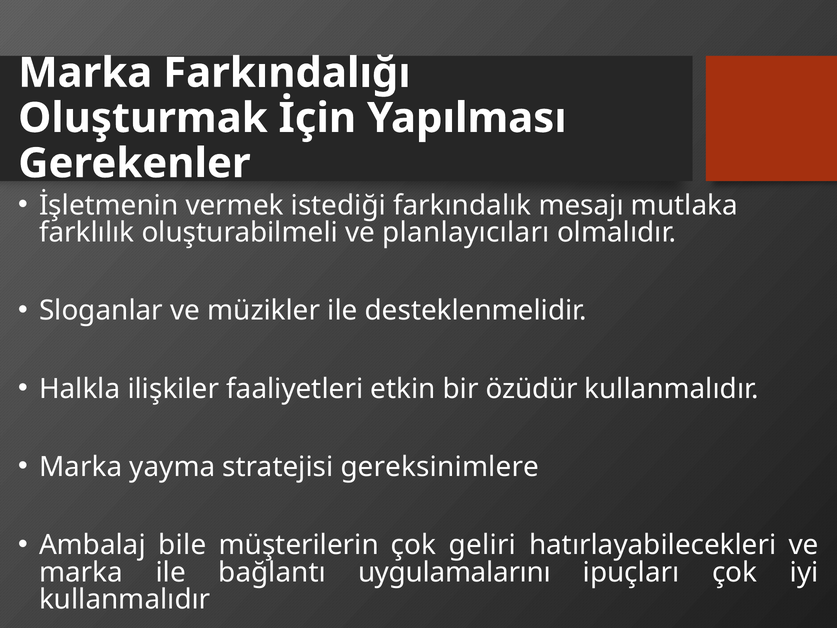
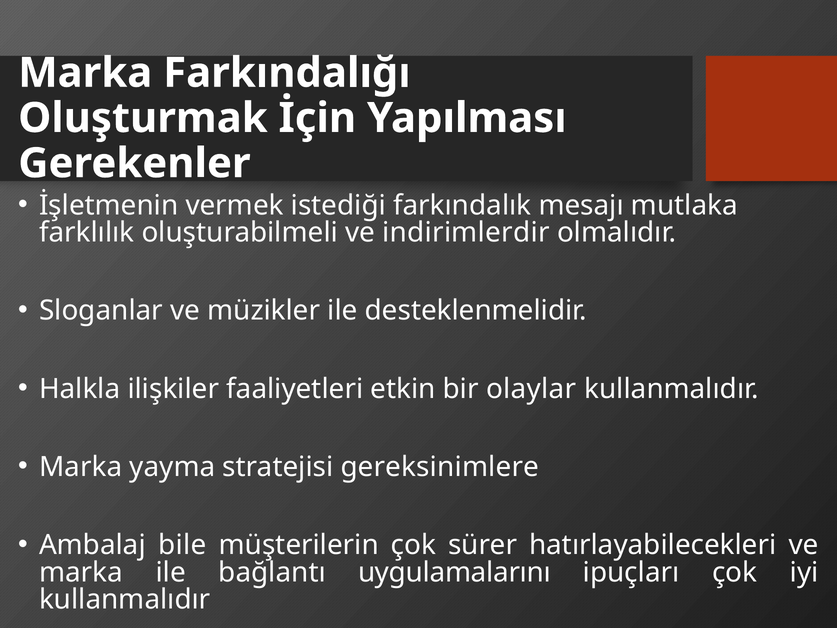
planlayıcıları: planlayıcıları -> indirimlerdir
özüdür: özüdür -> olaylar
geliri: geliri -> sürer
